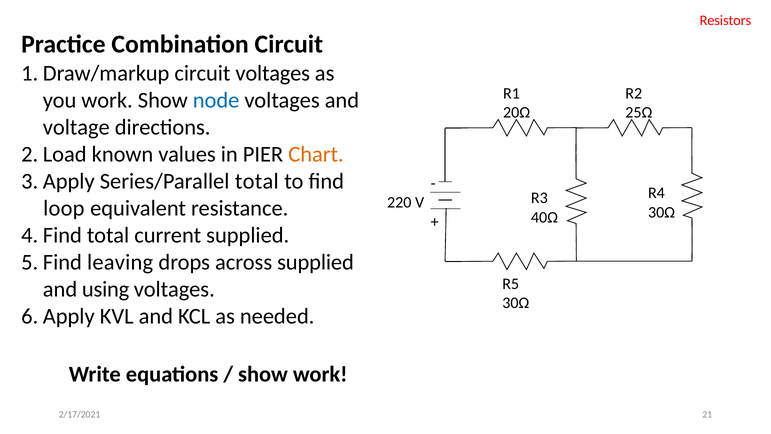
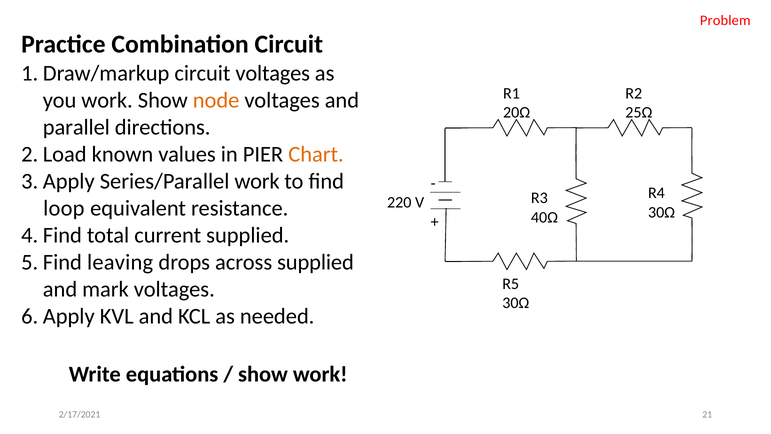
Resistors: Resistors -> Problem
node colour: blue -> orange
voltage: voltage -> parallel
Series/Parallel total: total -> work
using: using -> mark
